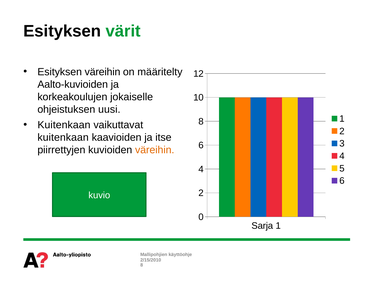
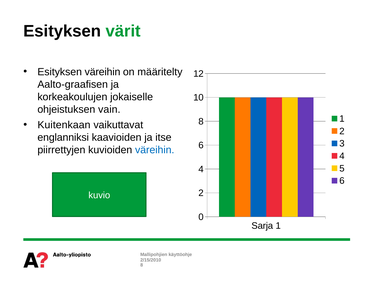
Aalto-kuvioiden: Aalto-kuvioiden -> Aalto-graafisen
uusi: uusi -> vain
kuitenkaan at (63, 137): kuitenkaan -> englanniksi
väreihin at (155, 150) colour: orange -> blue
